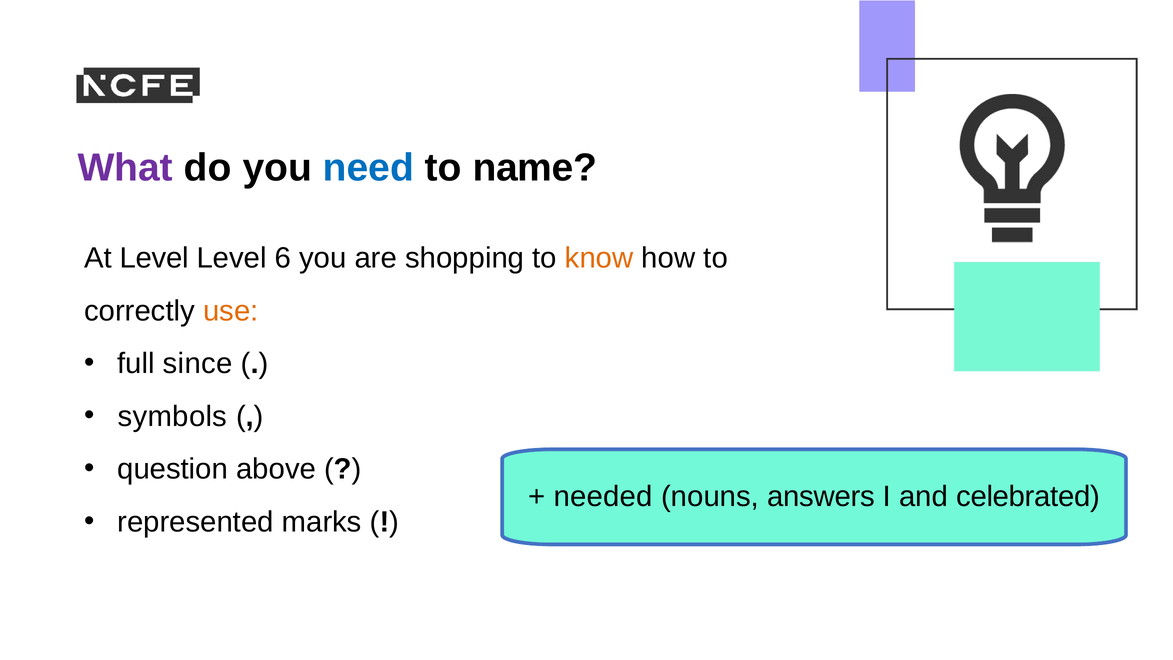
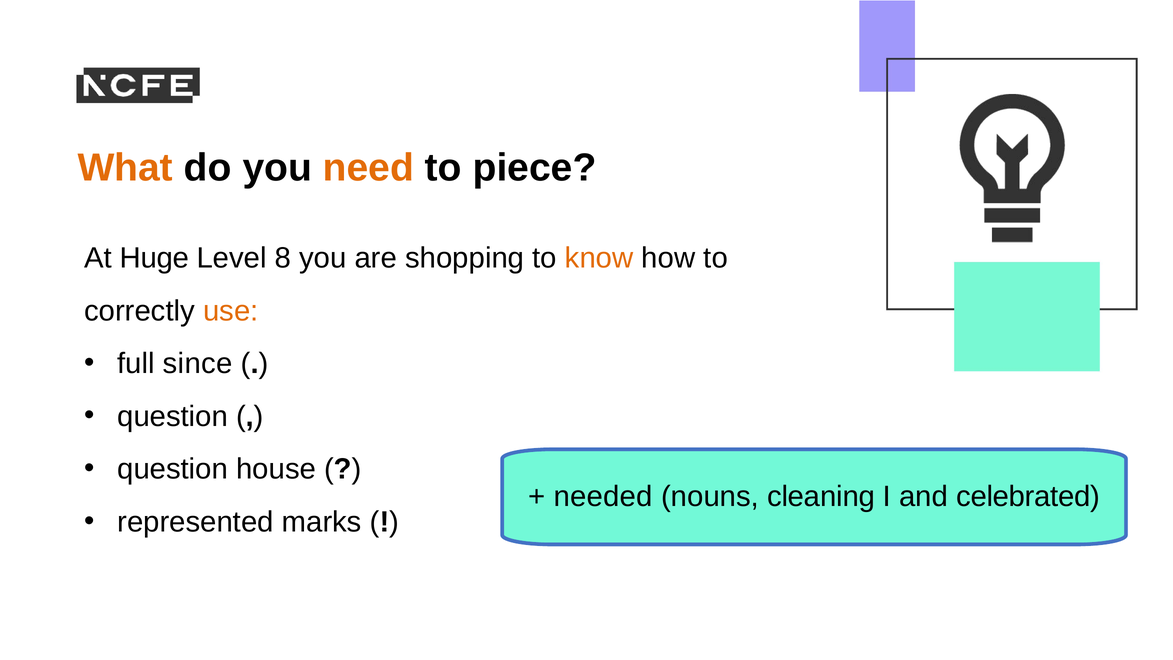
What colour: purple -> orange
need colour: blue -> orange
name: name -> piece
At Level: Level -> Huge
6: 6 -> 8
symbols at (172, 416): symbols -> question
above: above -> house
answers: answers -> cleaning
